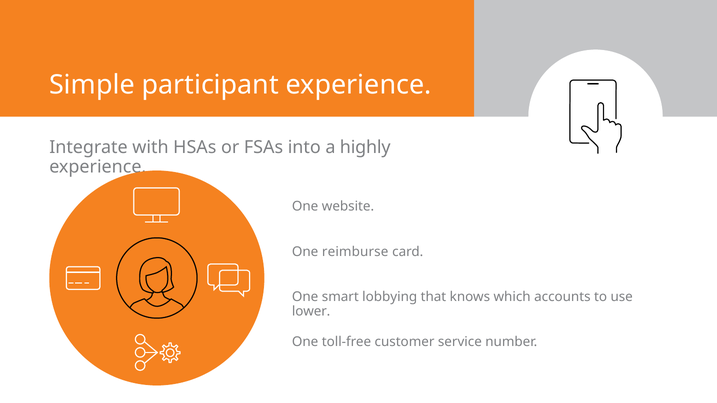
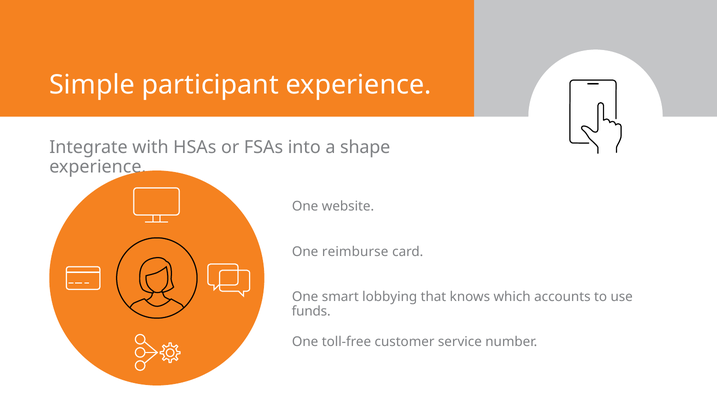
highly: highly -> shape
lower: lower -> funds
